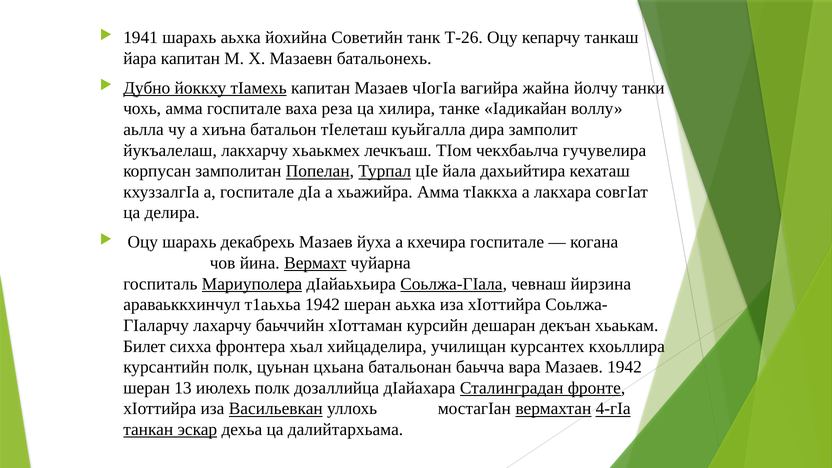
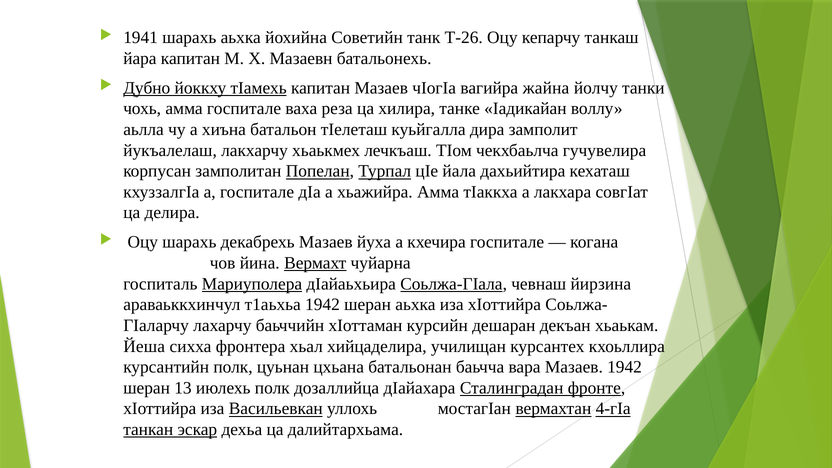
Билет: Билет -> Йеша
